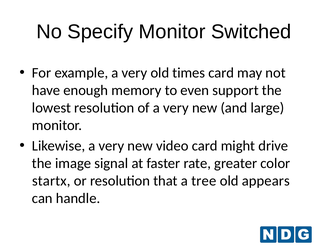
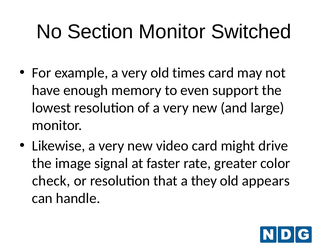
Specify: Specify -> Section
startx: startx -> check
tree: tree -> they
